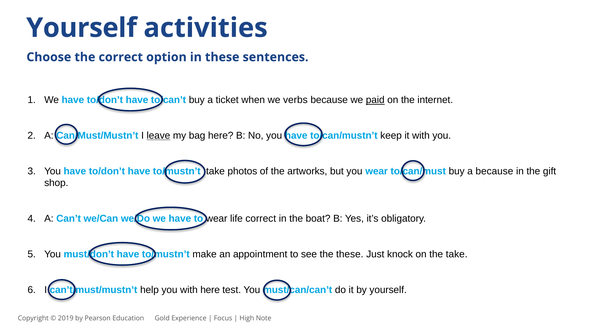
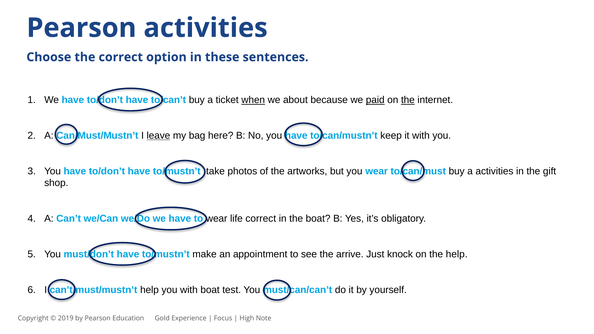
Yourself at (82, 28): Yourself -> Pearson
when underline: none -> present
verbs: verbs -> about
the at (408, 100) underline: none -> present
a because: because -> activities
the these: these -> arrive
the take: take -> help
with here: here -> boat
